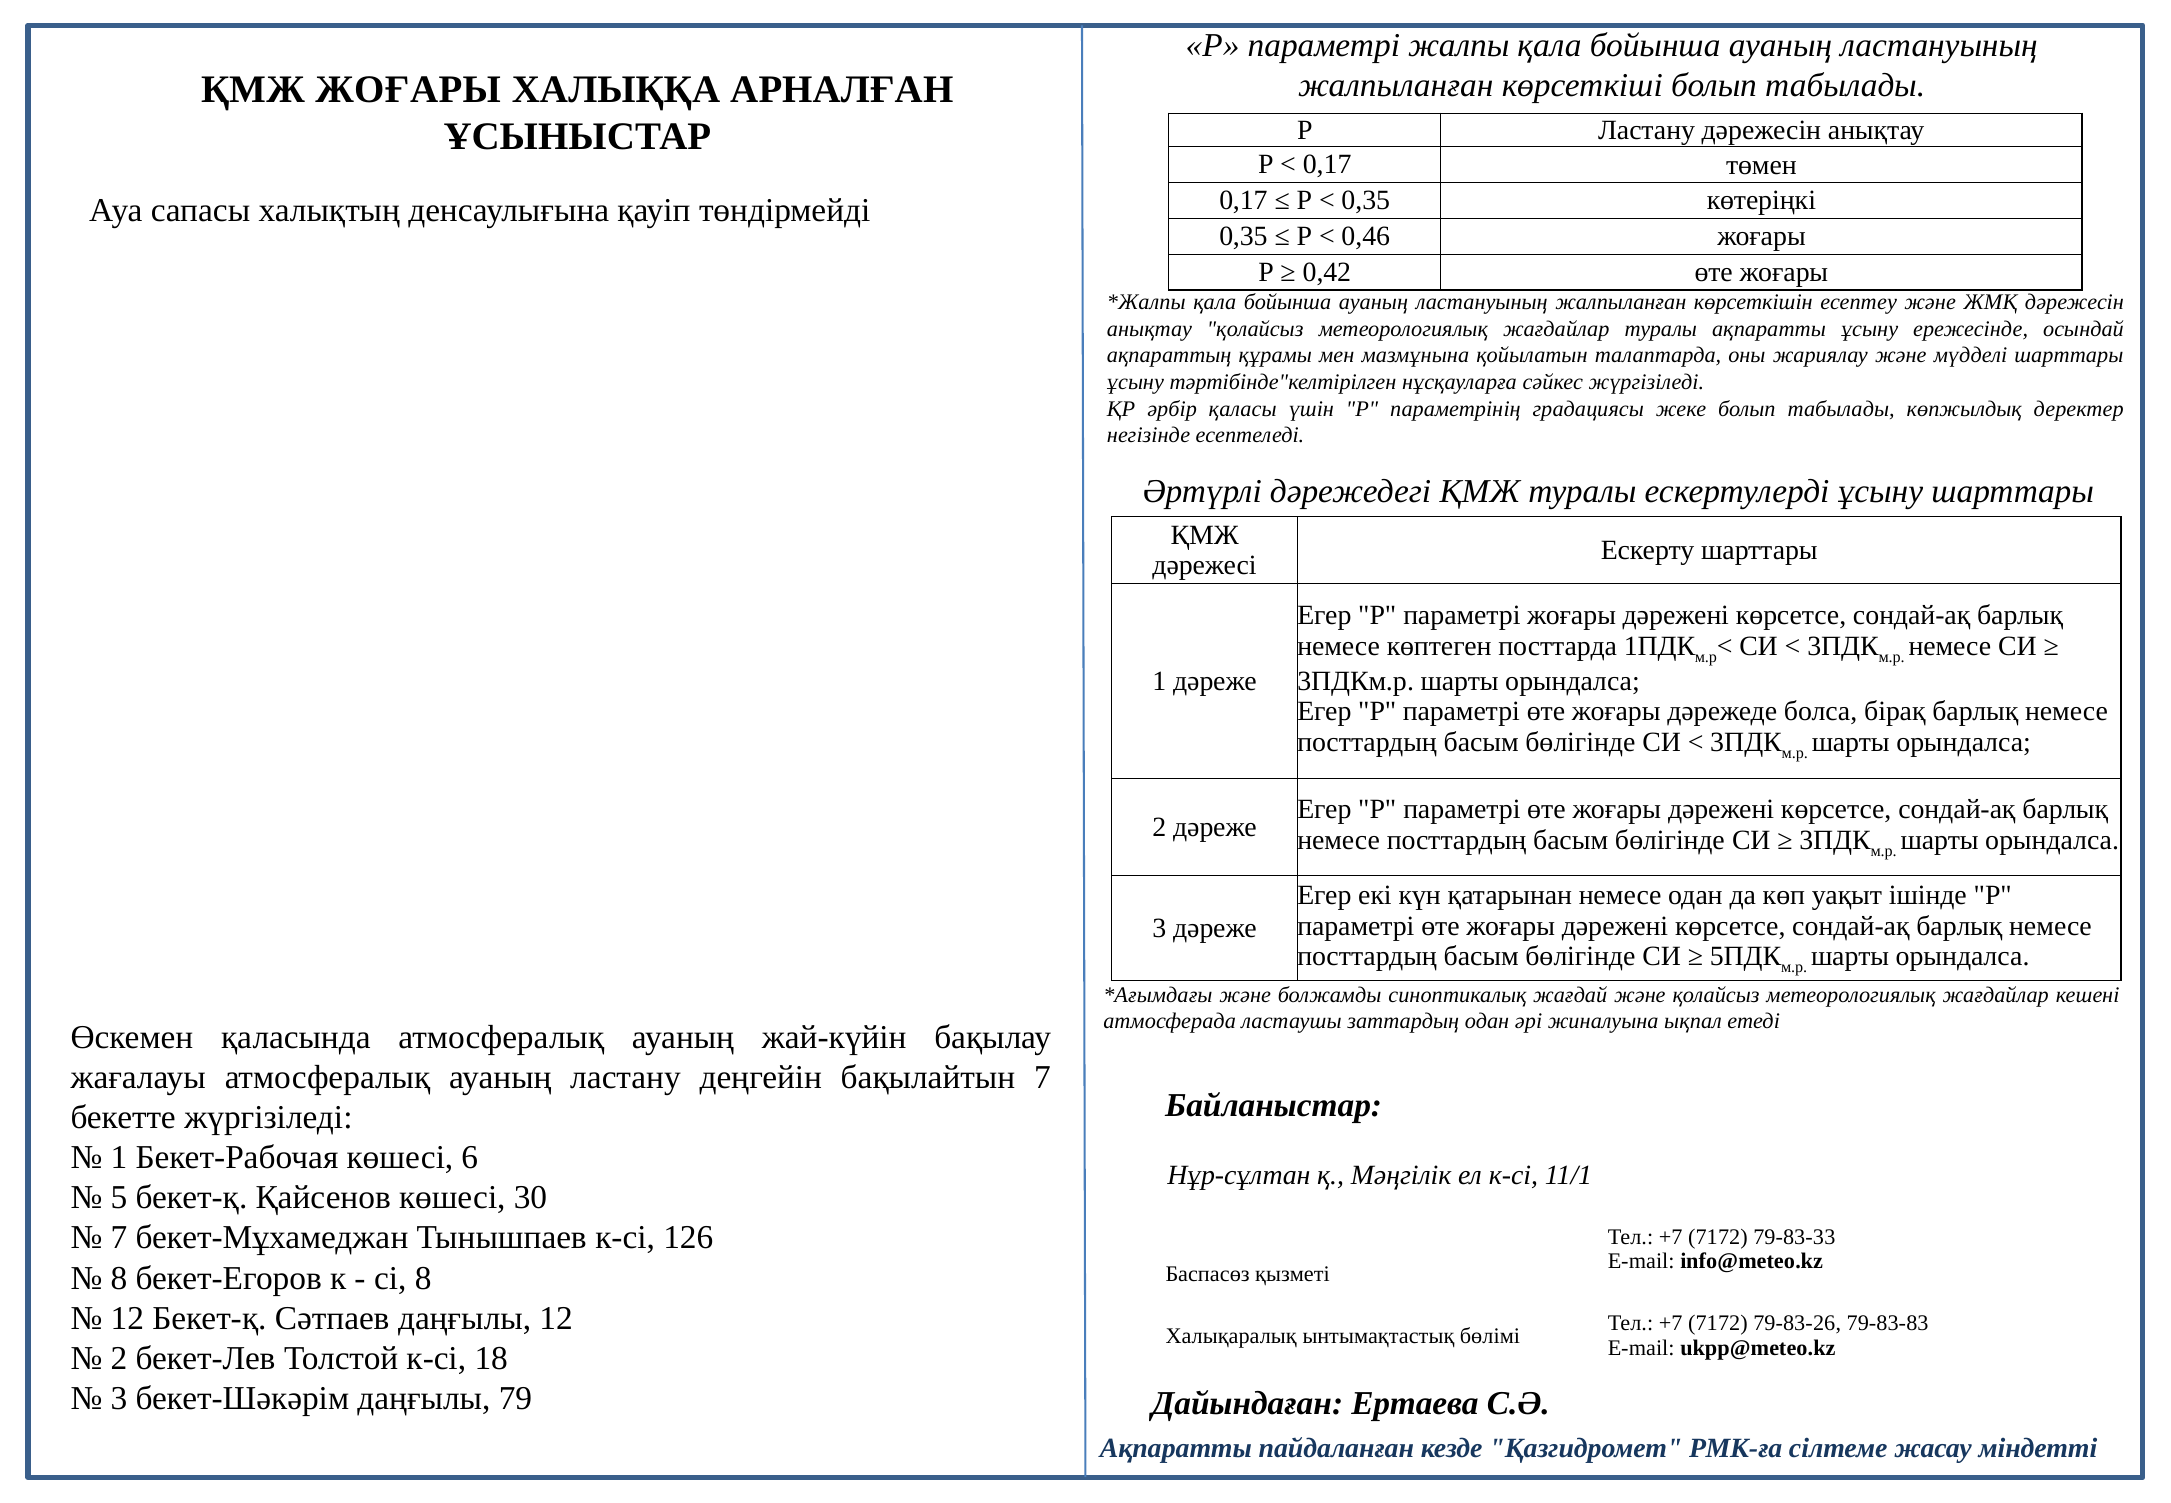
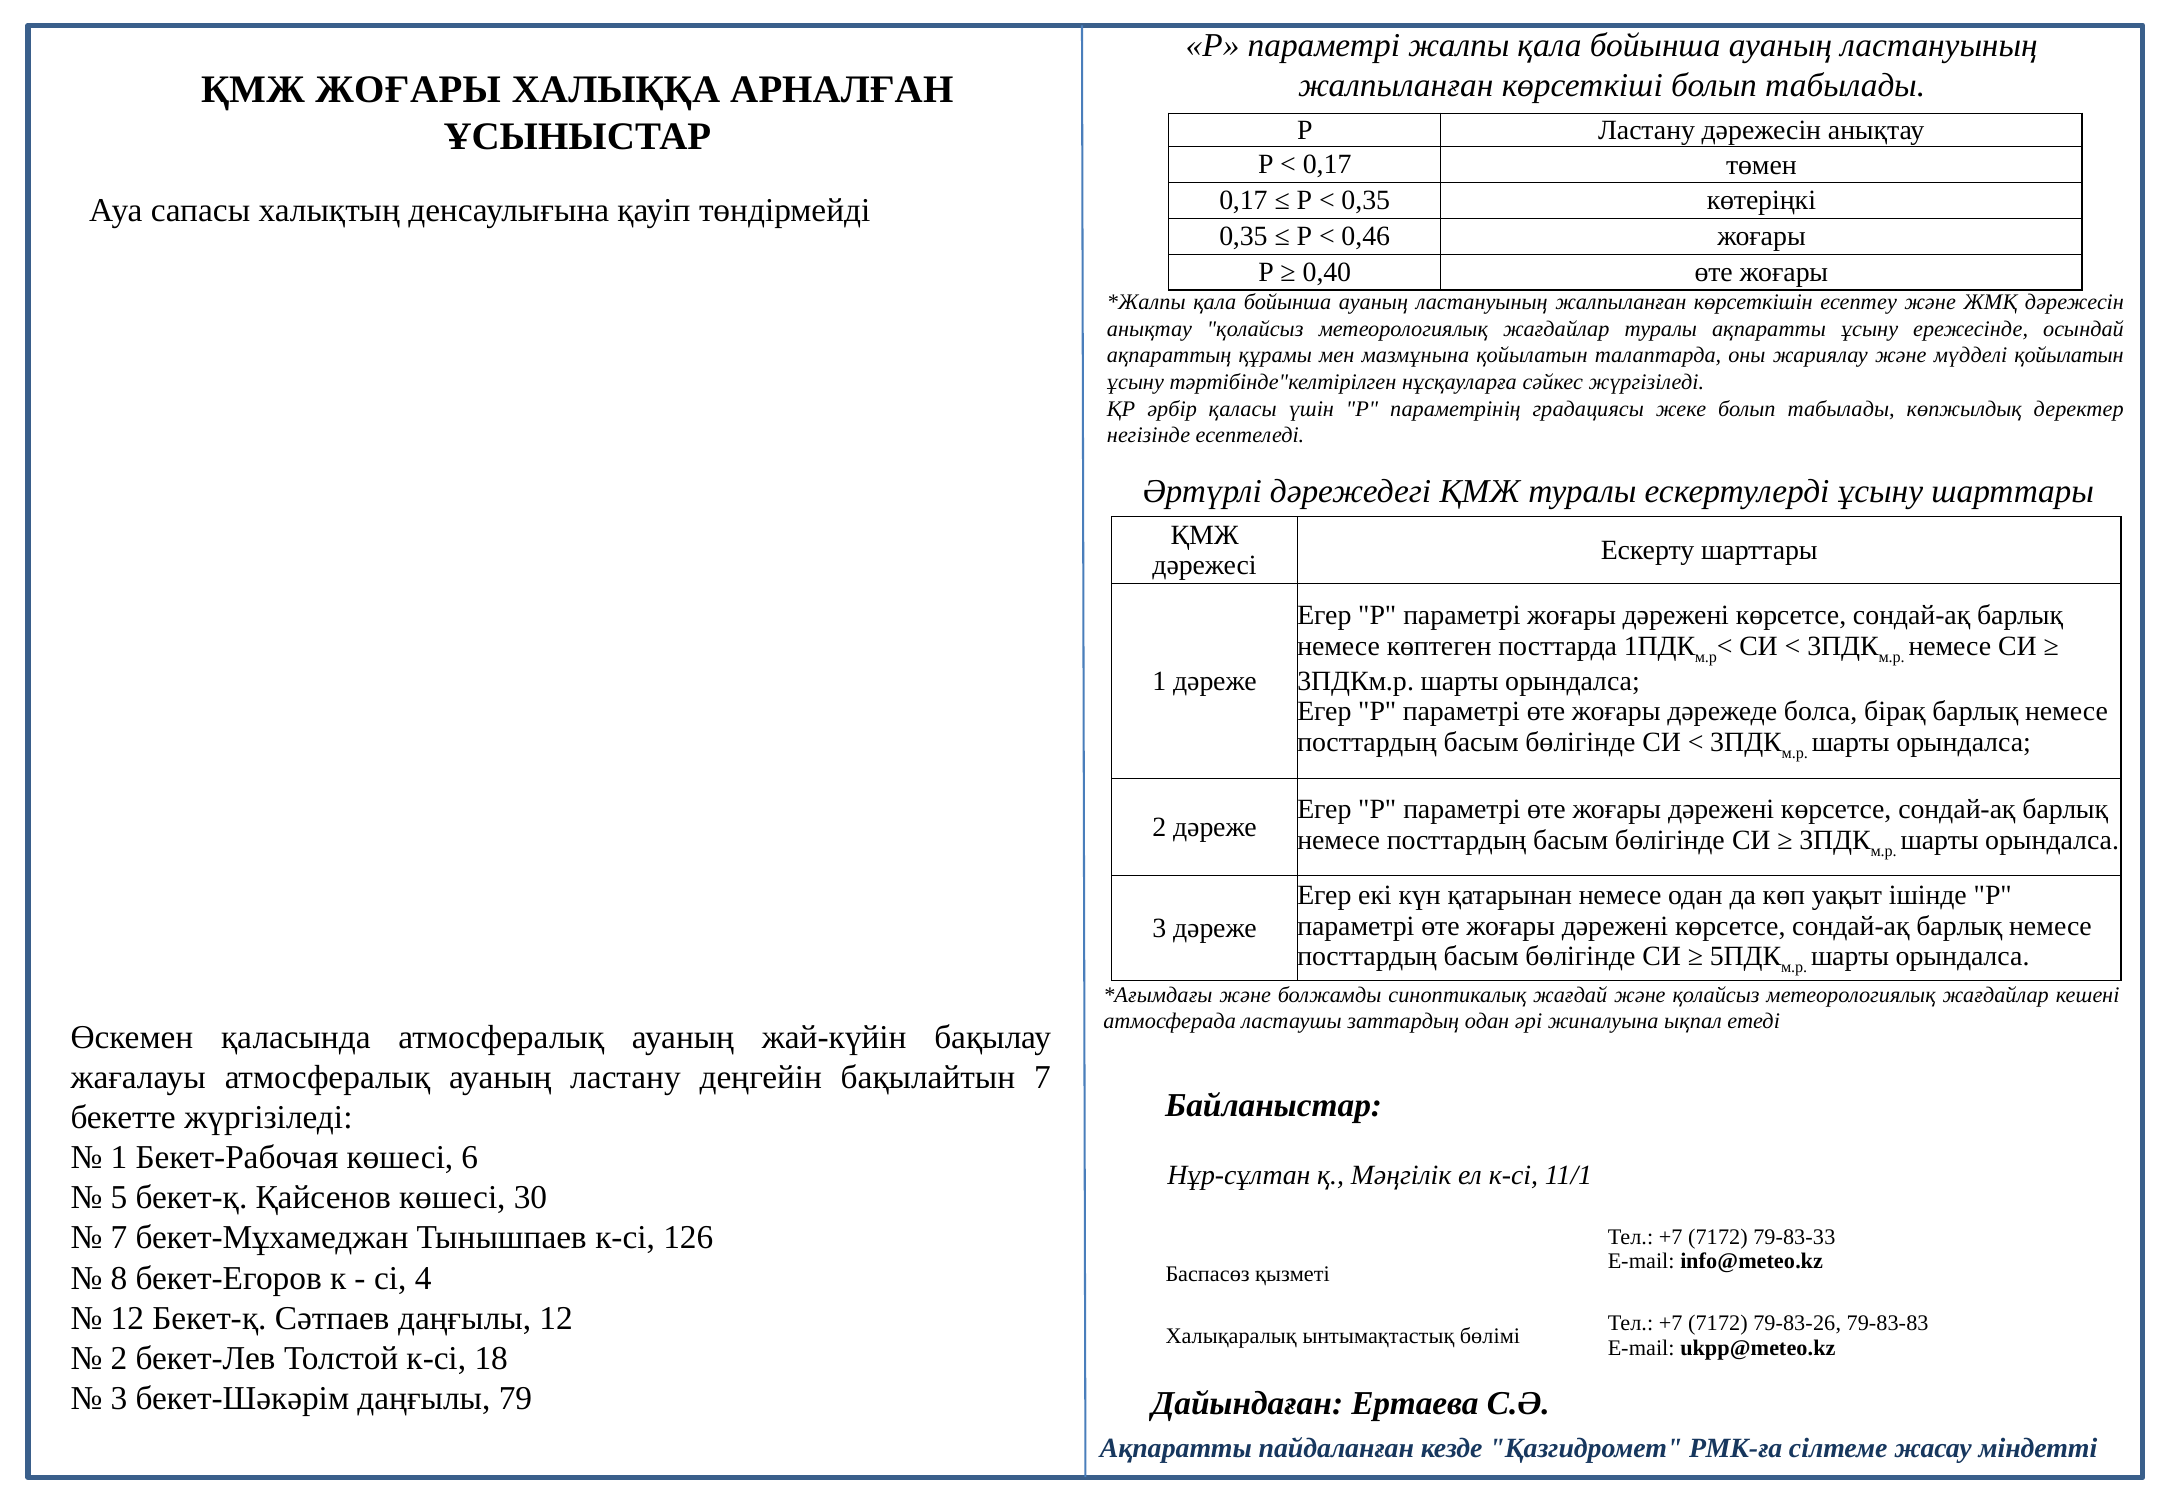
0,42: 0,42 -> 0,40
мүдделі шарттары: шарттары -> қойылатын
сі 8: 8 -> 4
